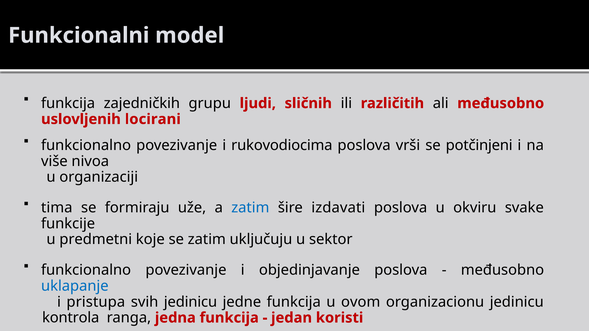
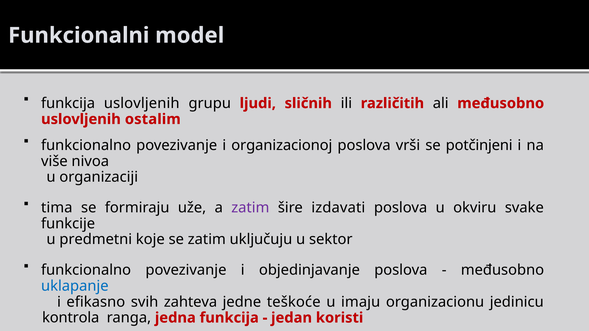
funkcija zajedničkih: zajedničkih -> uslovljenih
locirani: locirani -> ostalim
rukovodiocima: rukovodiocima -> organizacionoj
zatim at (250, 208) colour: blue -> purple
pristupa: pristupa -> efikasno
svih jedinicu: jedinicu -> zahteva
jedne funkcija: funkcija -> teškoće
ovom: ovom -> imaju
